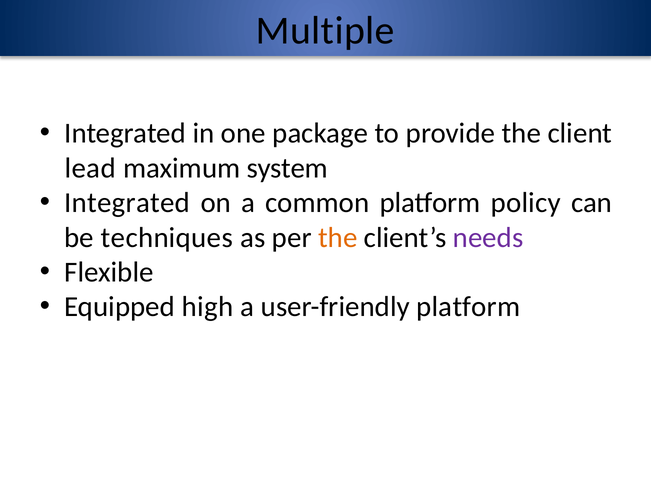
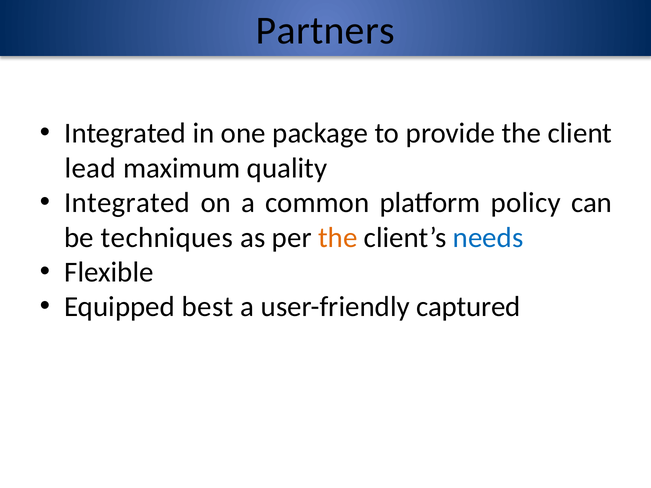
Multiple: Multiple -> Partners
system: system -> quality
needs colour: purple -> blue
high: high -> best
user-friendly platform: platform -> captured
